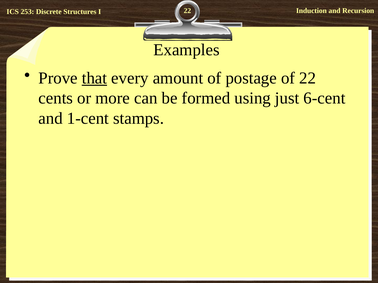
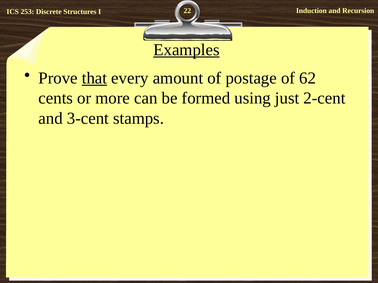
Examples underline: none -> present
of 22: 22 -> 62
6-cent: 6-cent -> 2-cent
1-cent: 1-cent -> 3-cent
